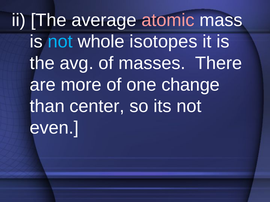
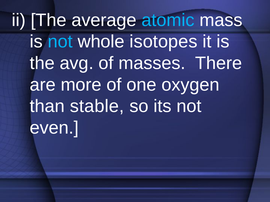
atomic colour: pink -> light blue
change: change -> oxygen
center: center -> stable
